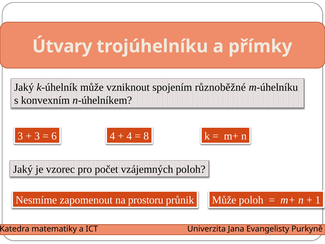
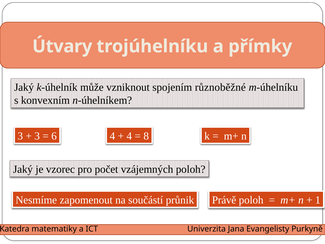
prostoru: prostoru -> součástí
průnik Může: Může -> Právě
